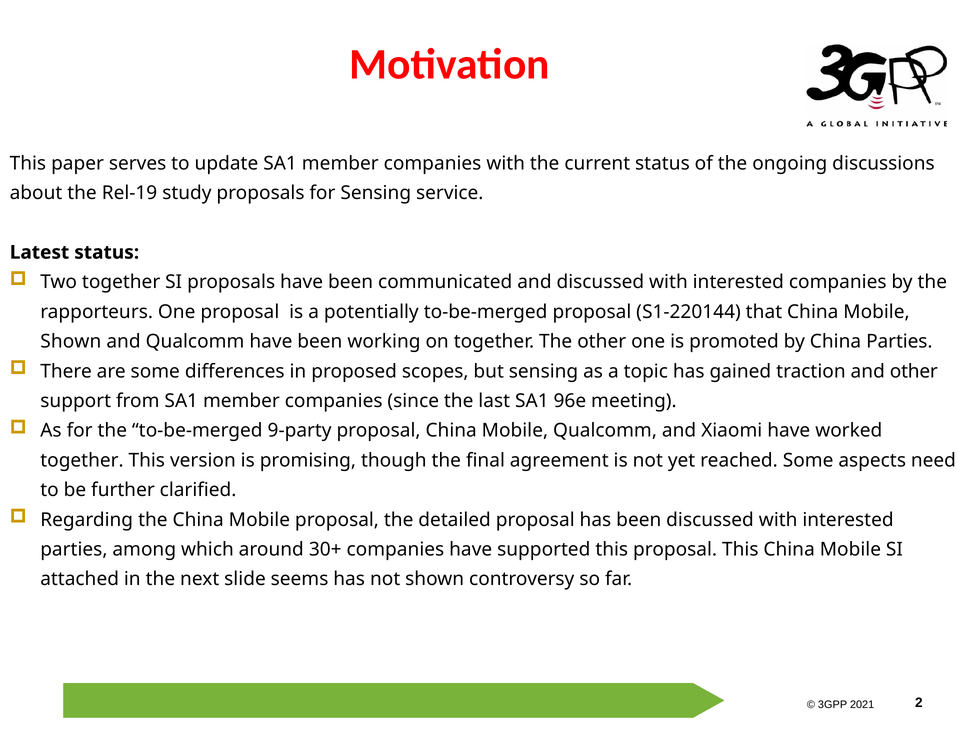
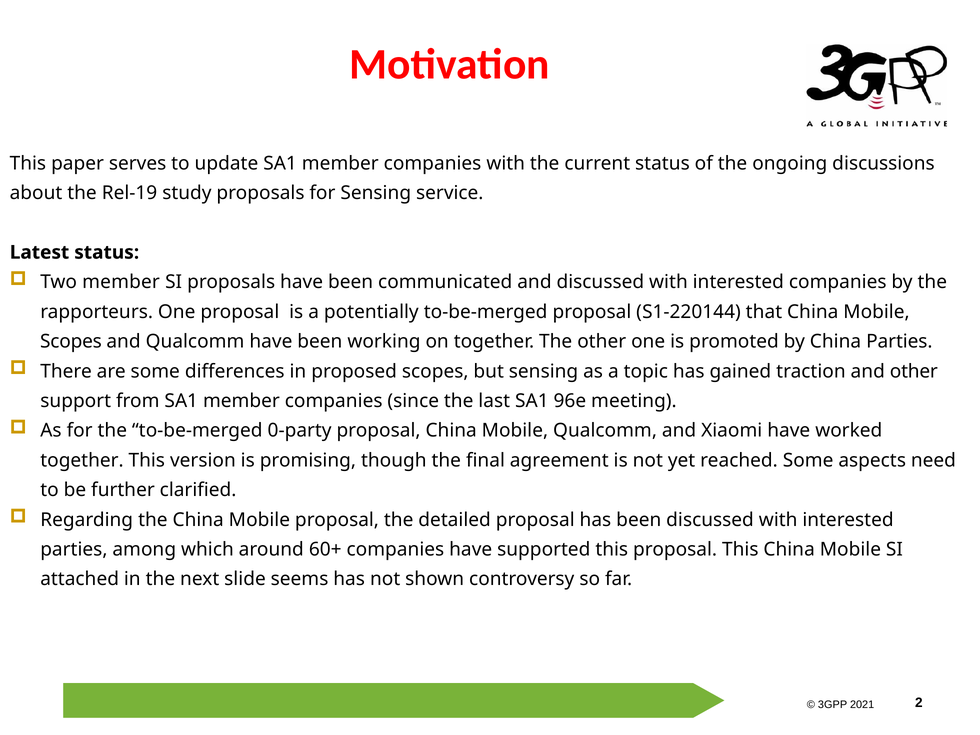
Two together: together -> member
Shown at (71, 342): Shown -> Scopes
9-party: 9-party -> 0-party
30+: 30+ -> 60+
